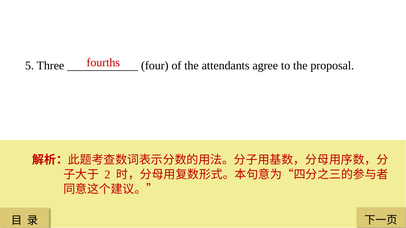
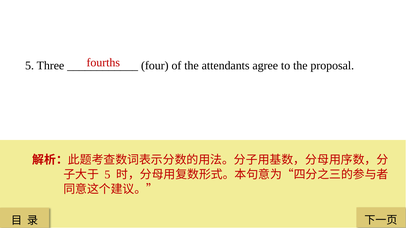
2 at (107, 175): 2 -> 5
